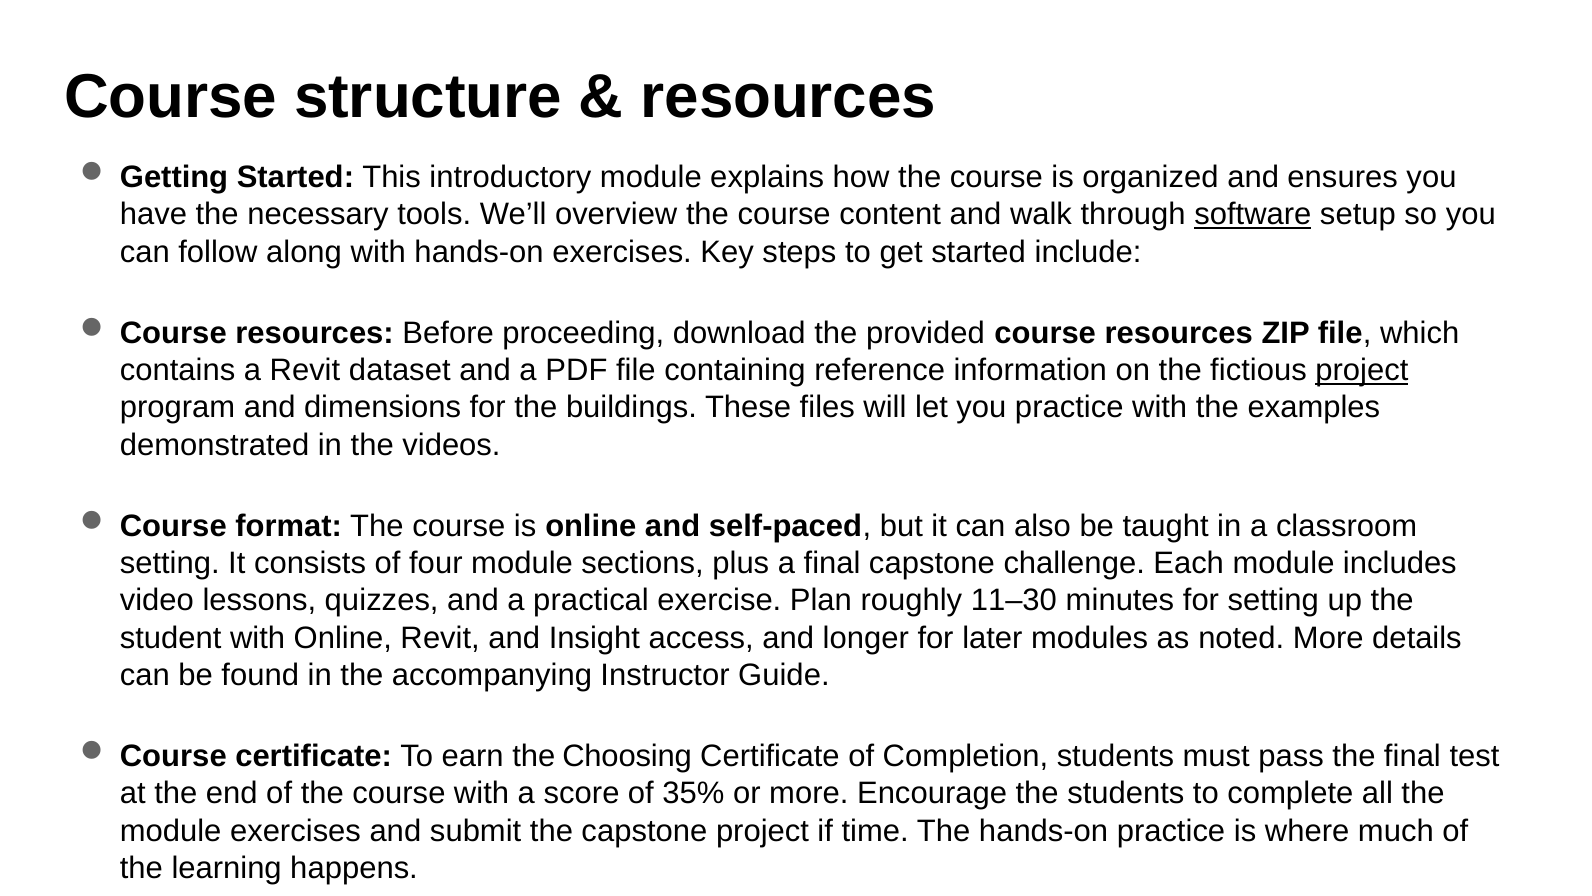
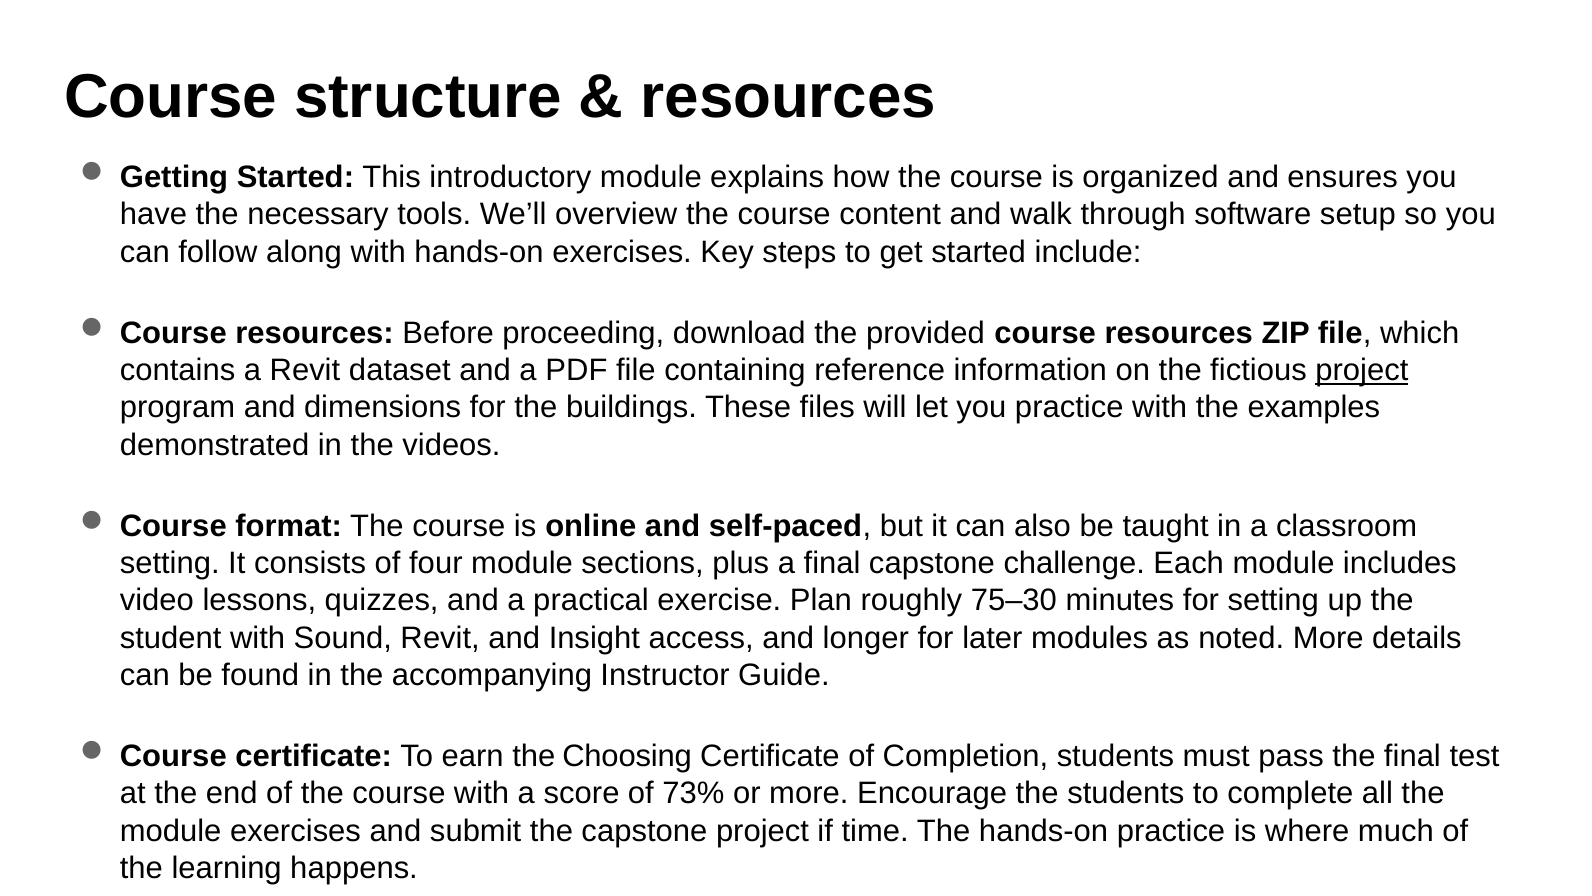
software underline: present -> none
11–30: 11–30 -> 75–30
with Online: Online -> Sound
35%: 35% -> 73%
